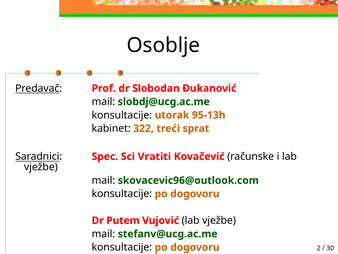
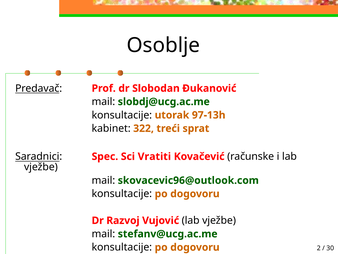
95-13h: 95-13h -> 97-13h
Putem: Putem -> Razvoj
